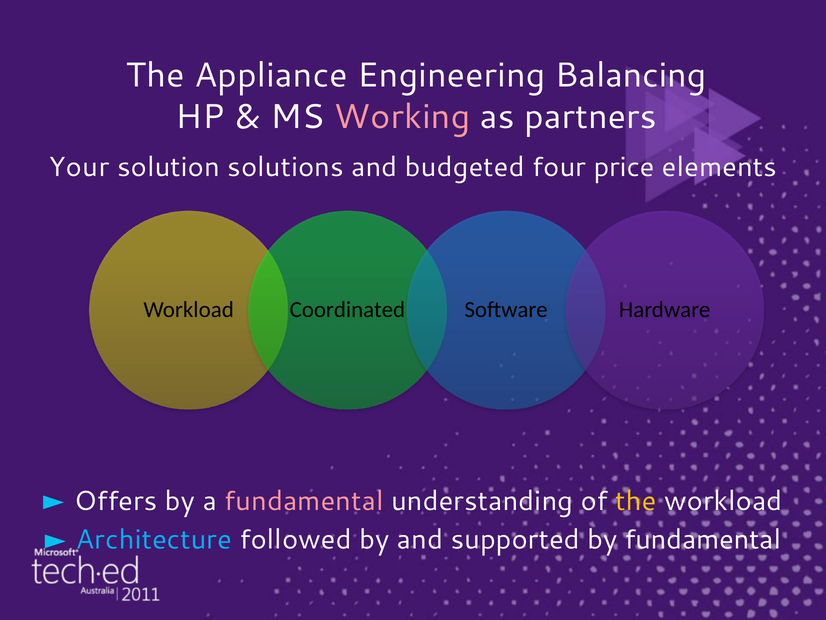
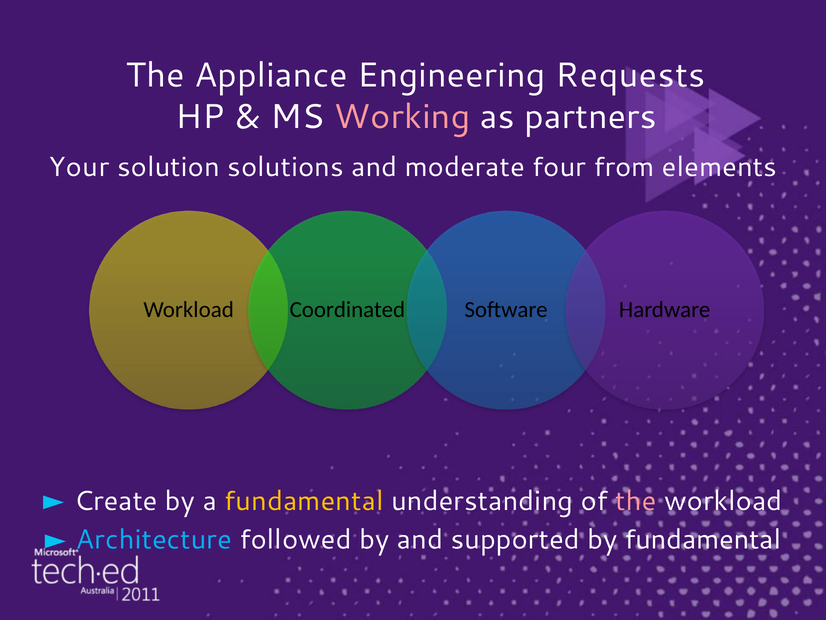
Balancing: Balancing -> Requests
budgeted: budgeted -> moderate
price: price -> from
Offers: Offers -> Create
fundamental at (304, 501) colour: pink -> yellow
the at (636, 501) colour: yellow -> pink
